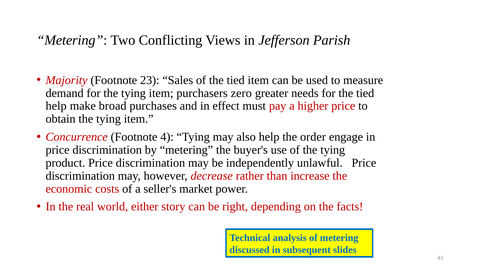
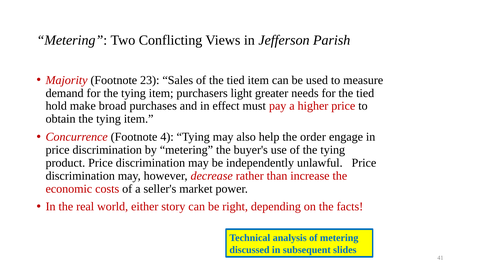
zero: zero -> light
help at (56, 106): help -> hold
